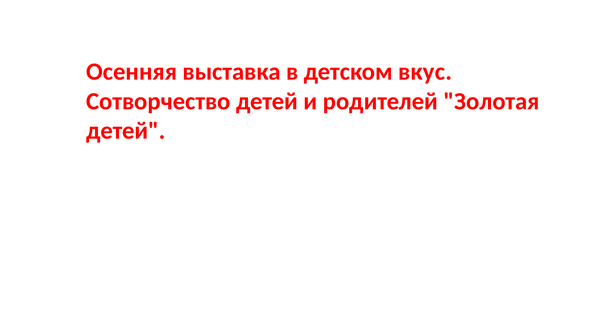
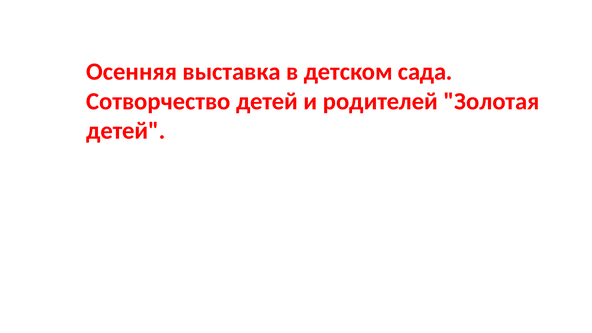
вкус: вкус -> сада
